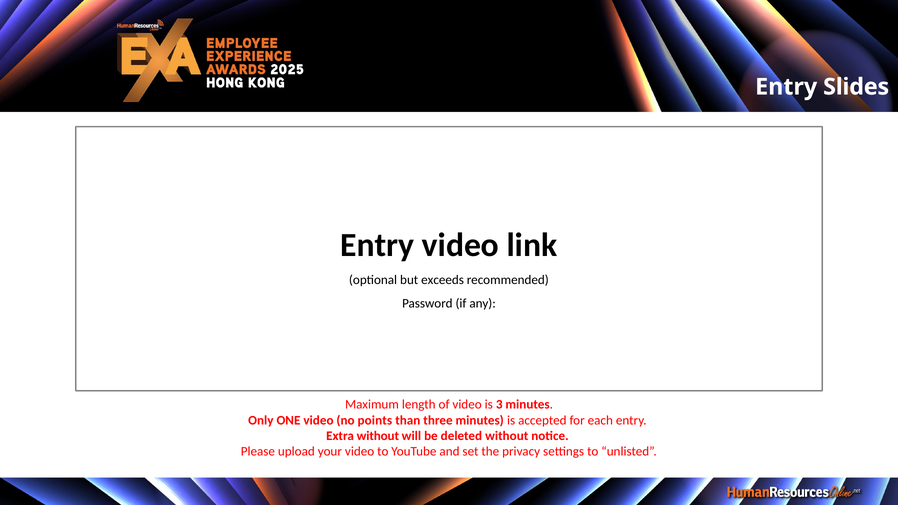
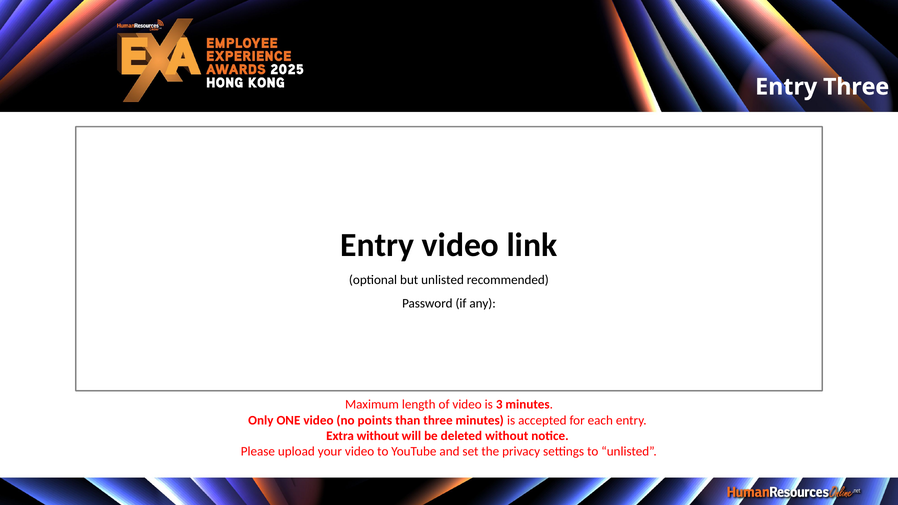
Entry Slides: Slides -> Three
but exceeds: exceeds -> unlisted
